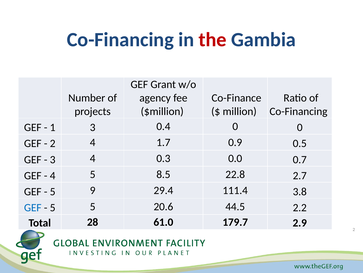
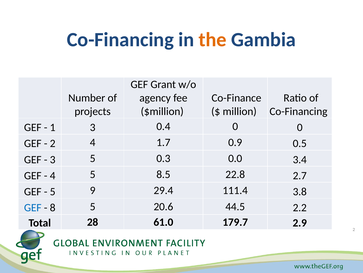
the colour: red -> orange
3 4: 4 -> 5
0.7: 0.7 -> 3.4
5 at (53, 207): 5 -> 8
